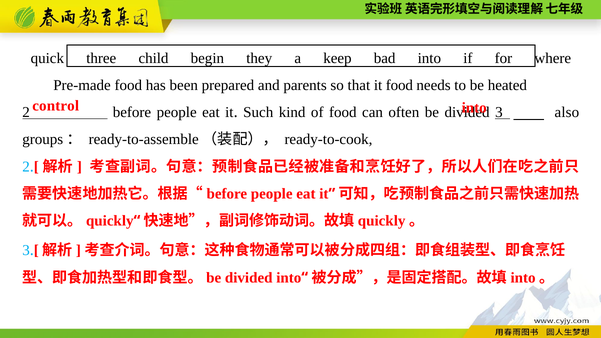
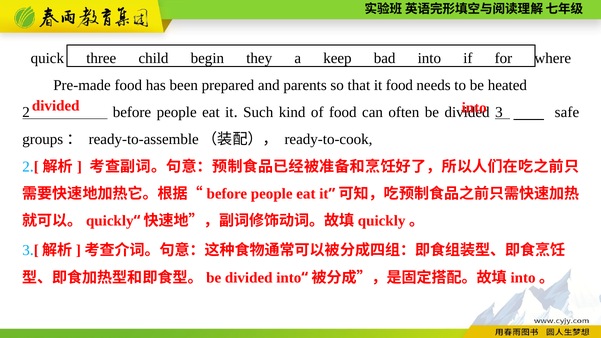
control at (56, 106): control -> divided
also: also -> safe
